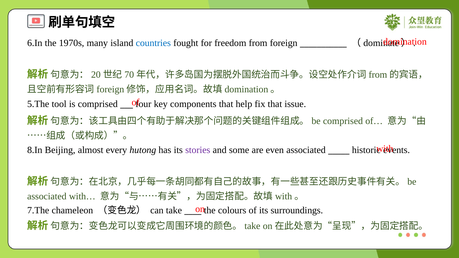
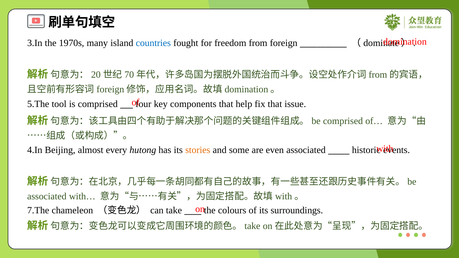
6.In: 6.In -> 3.In
8.In: 8.In -> 4.In
stories colour: purple -> orange
